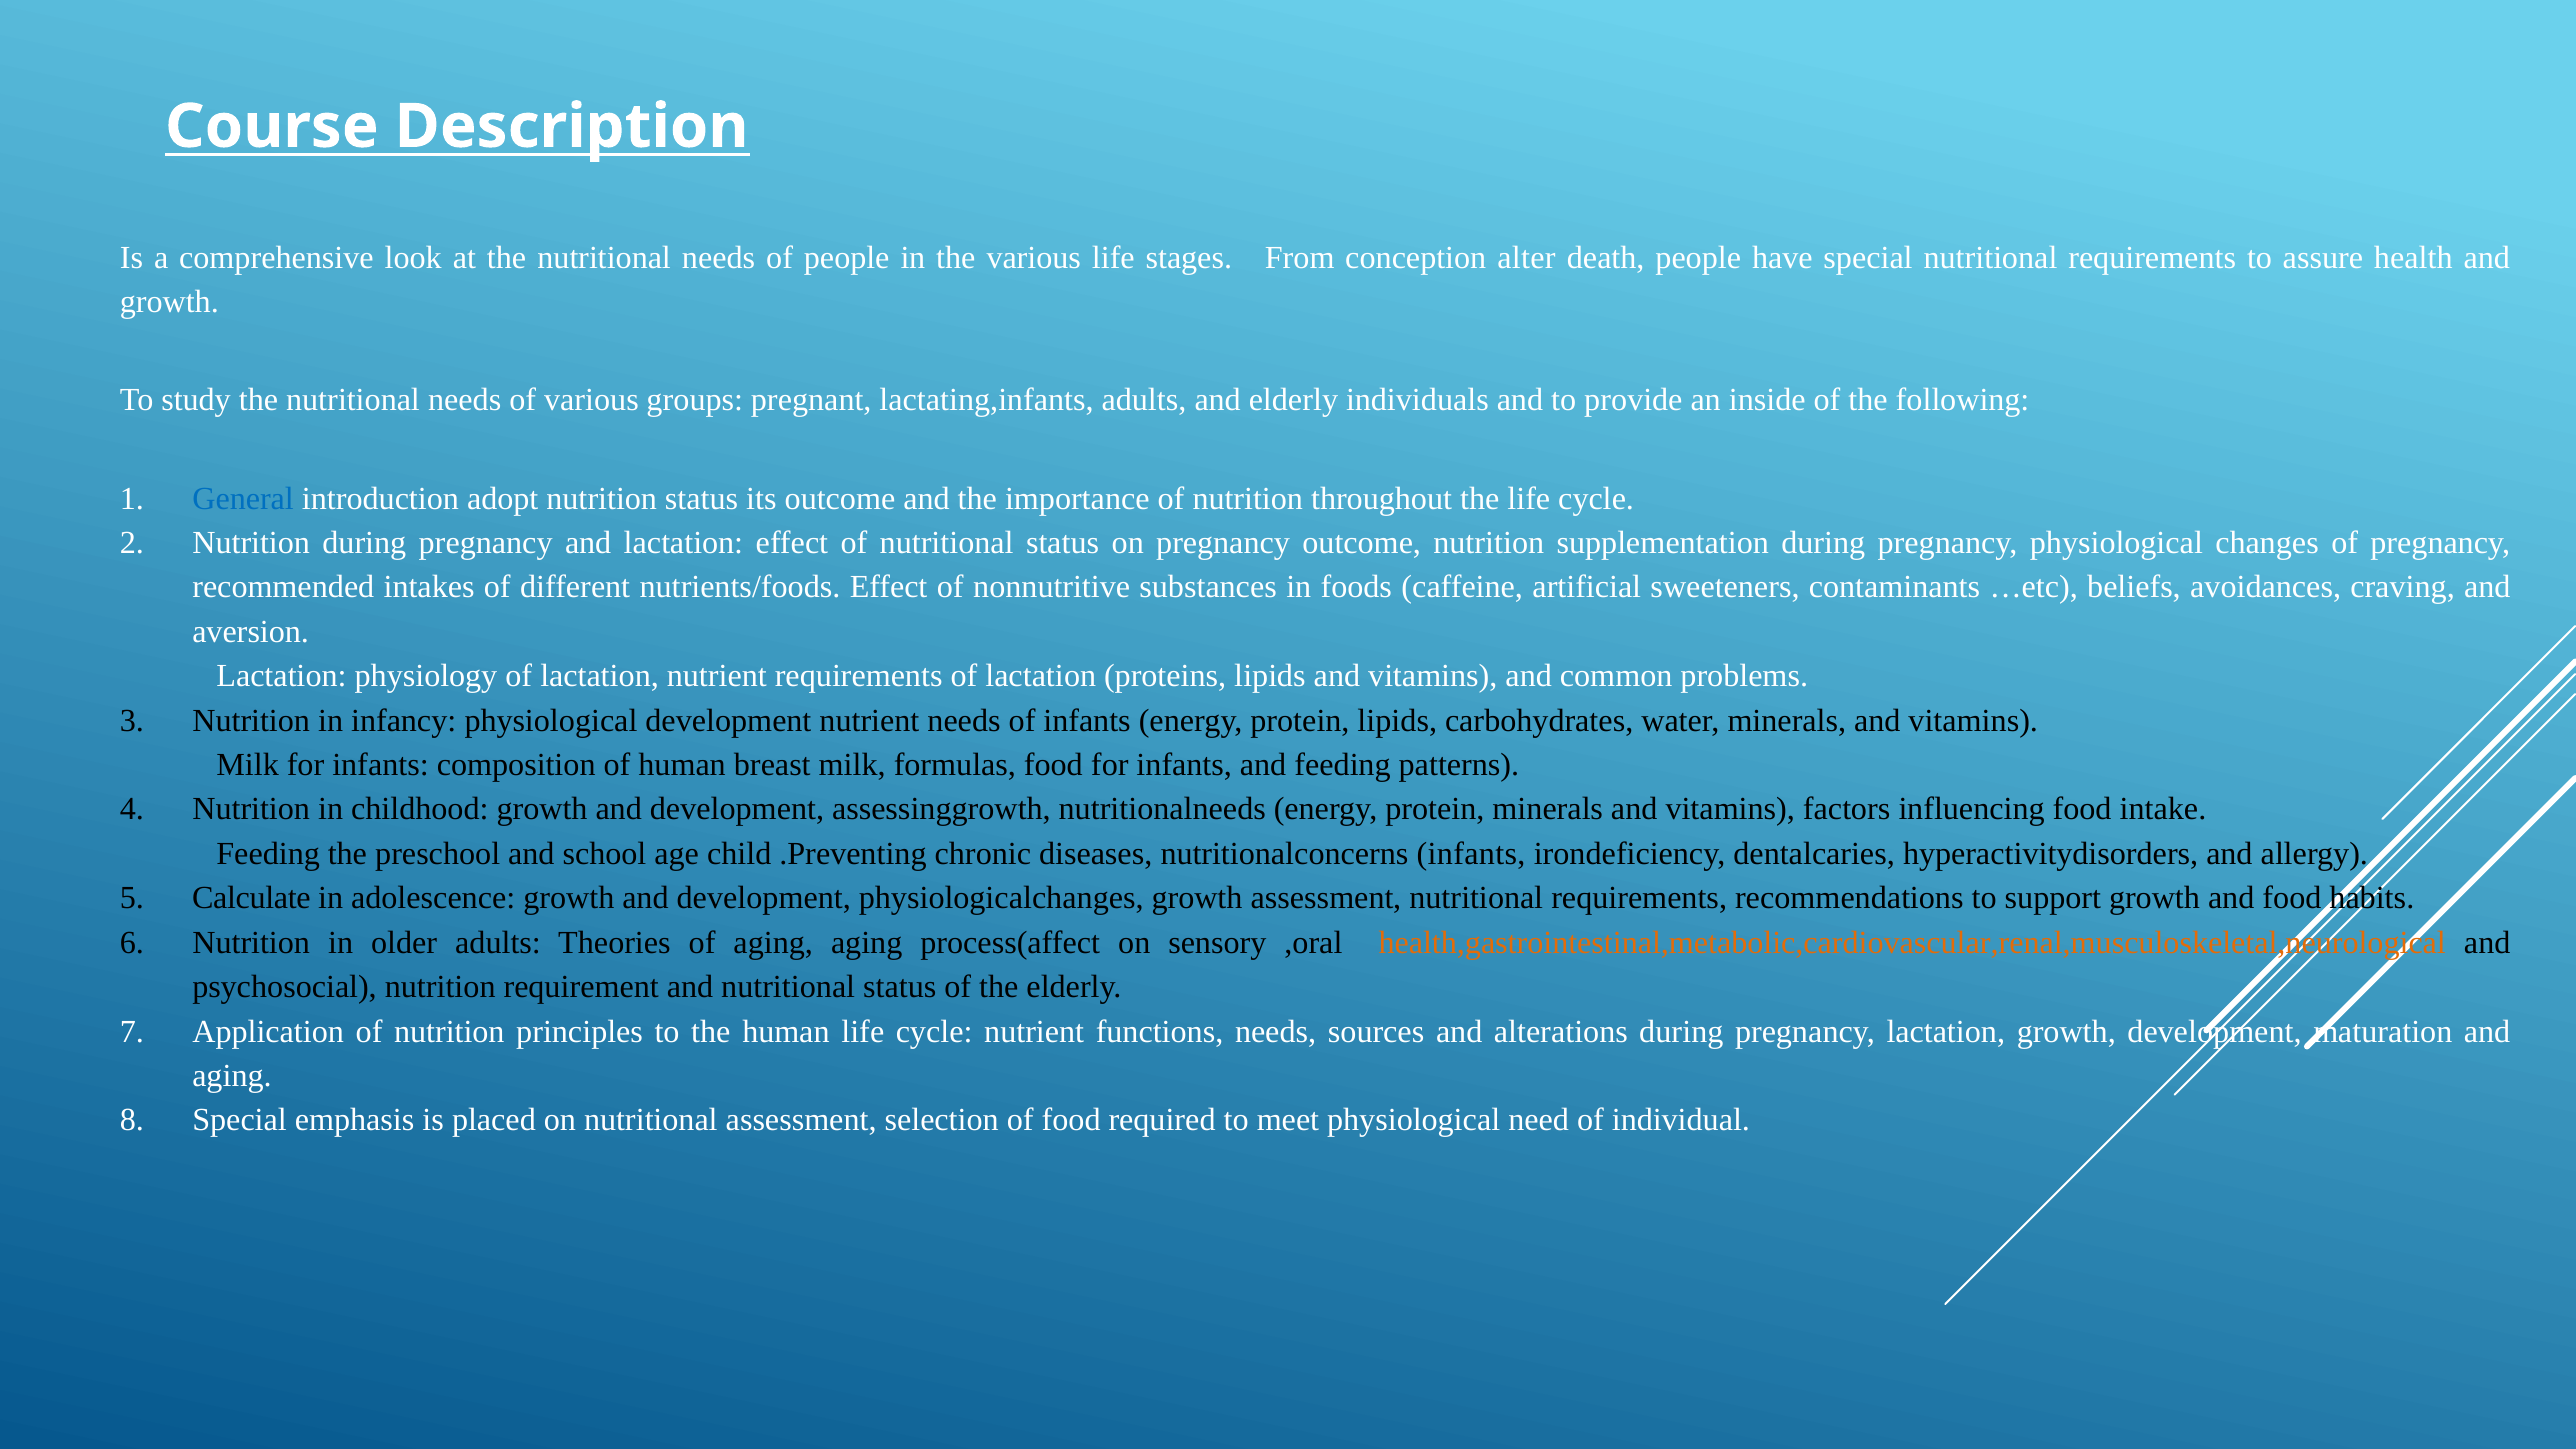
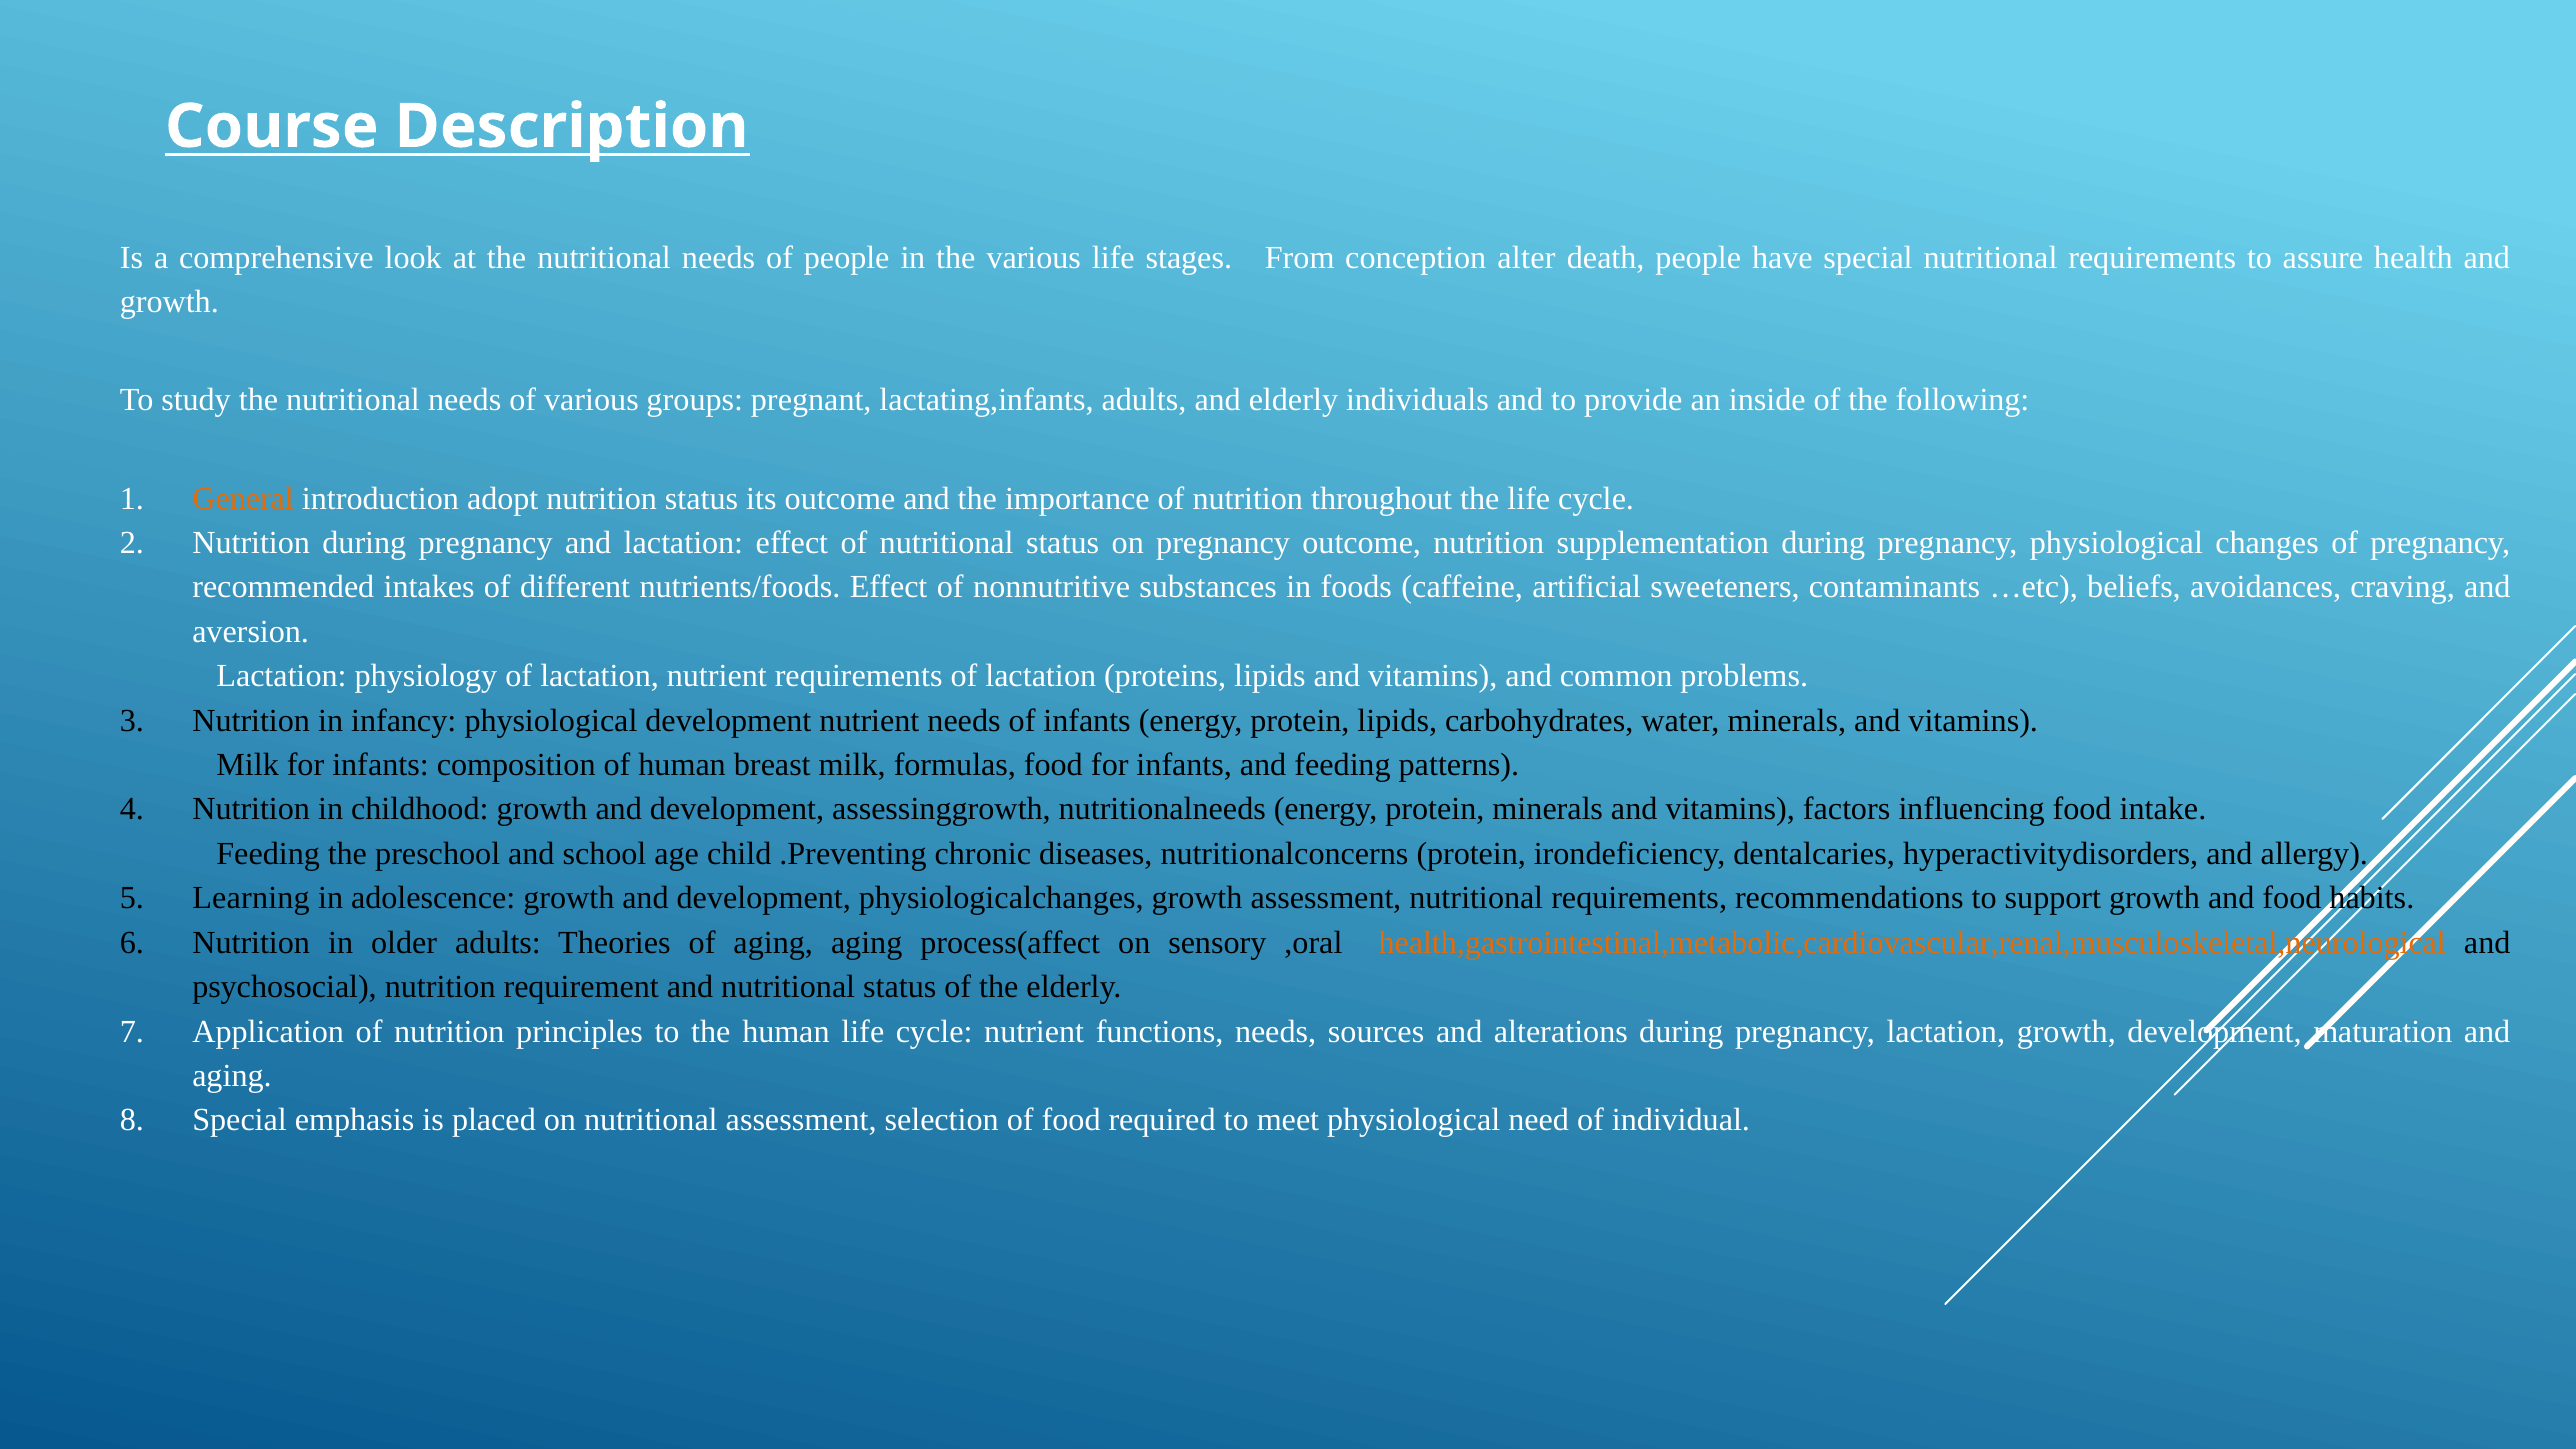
General colour: blue -> orange
nutritionalconcerns infants: infants -> protein
Calculate: Calculate -> Learning
